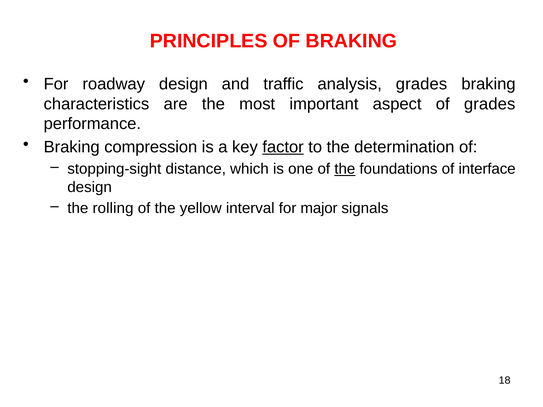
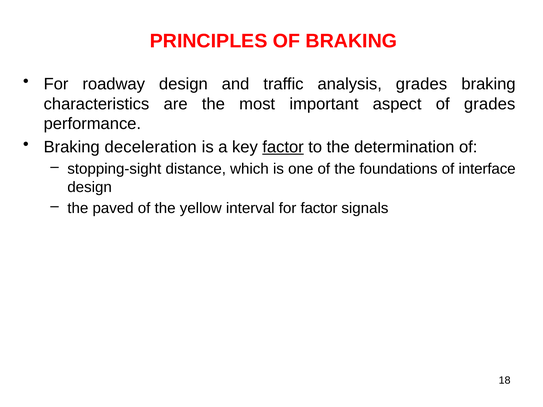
compression: compression -> deceleration
the at (345, 169) underline: present -> none
rolling: rolling -> paved
for major: major -> factor
